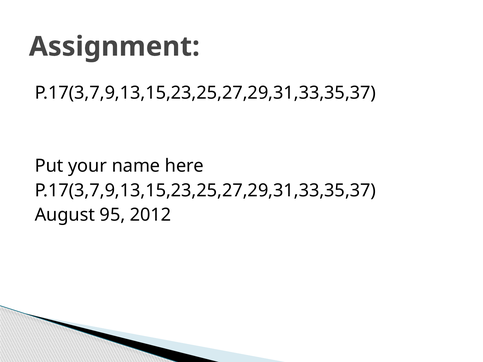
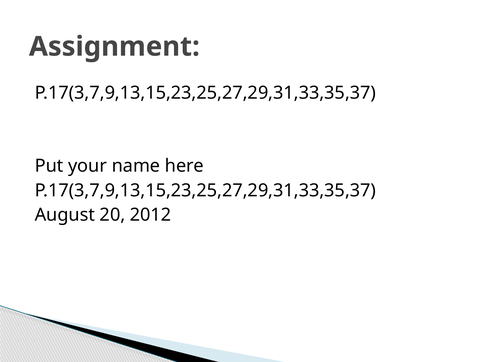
95: 95 -> 20
